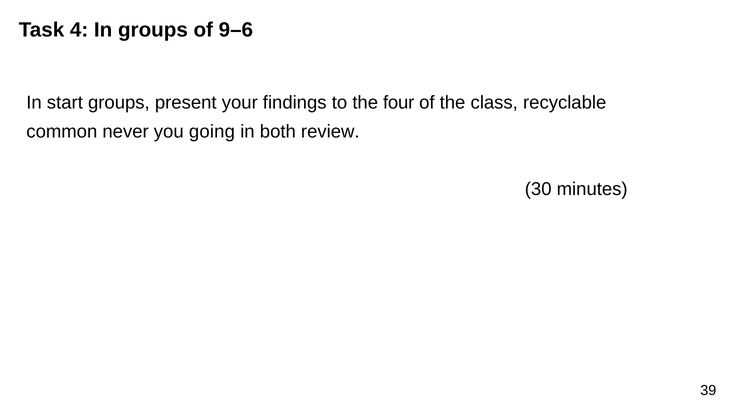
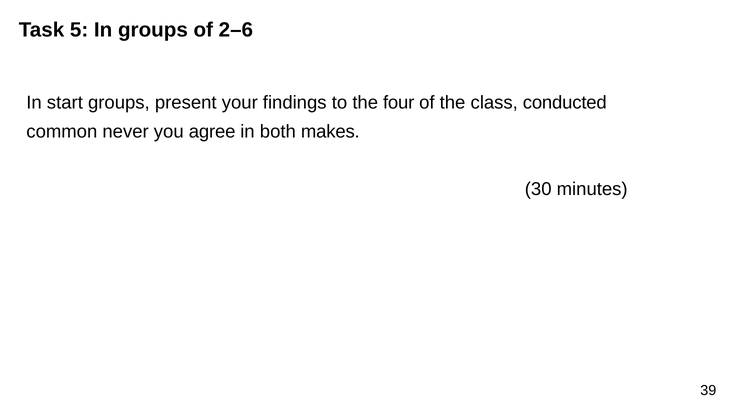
4: 4 -> 5
9–6: 9–6 -> 2–6
recyclable: recyclable -> conducted
going: going -> agree
review: review -> makes
